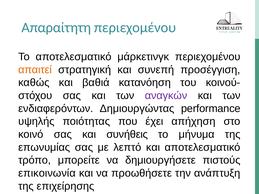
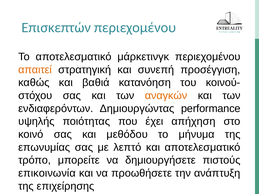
Απαραίτητη: Απαραίτητη -> Επισκεπτών
αναγκών colour: purple -> orange
συνήθεις: συνήθεις -> μεθόδου
